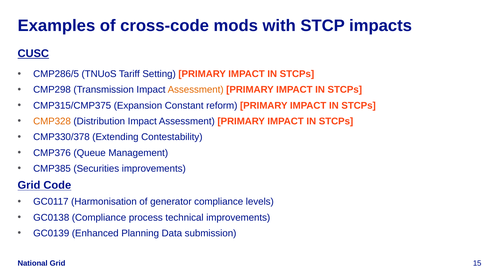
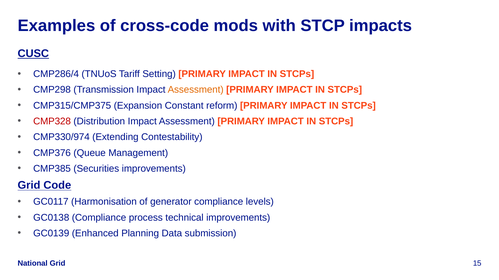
CMP286/5: CMP286/5 -> CMP286/4
CMP328 colour: orange -> red
CMP330/378: CMP330/378 -> CMP330/974
